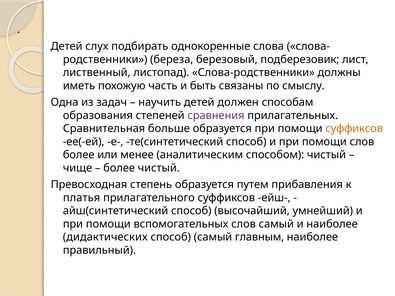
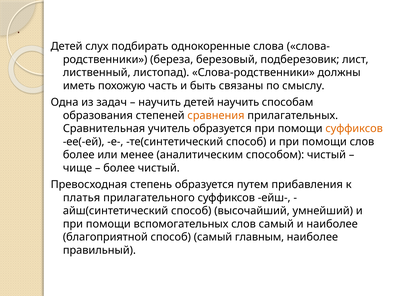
детей должен: должен -> научить
сравнения colour: purple -> orange
больше: больше -> учитель
дидактических: дидактических -> благоприятной
